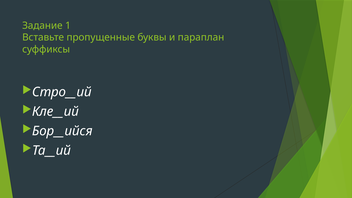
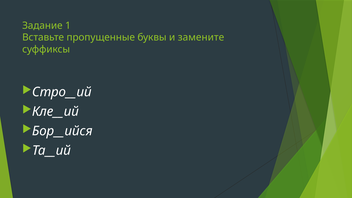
параплан: параплан -> замените
